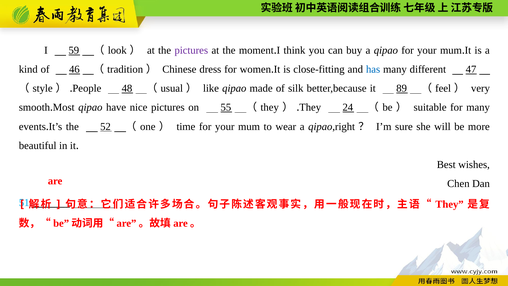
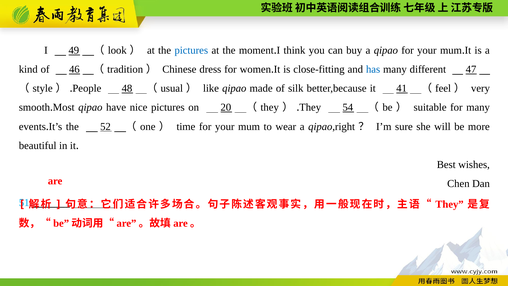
59: 59 -> 49
pictures at (191, 50) colour: purple -> blue
89: 89 -> 41
55: 55 -> 20
24: 24 -> 54
